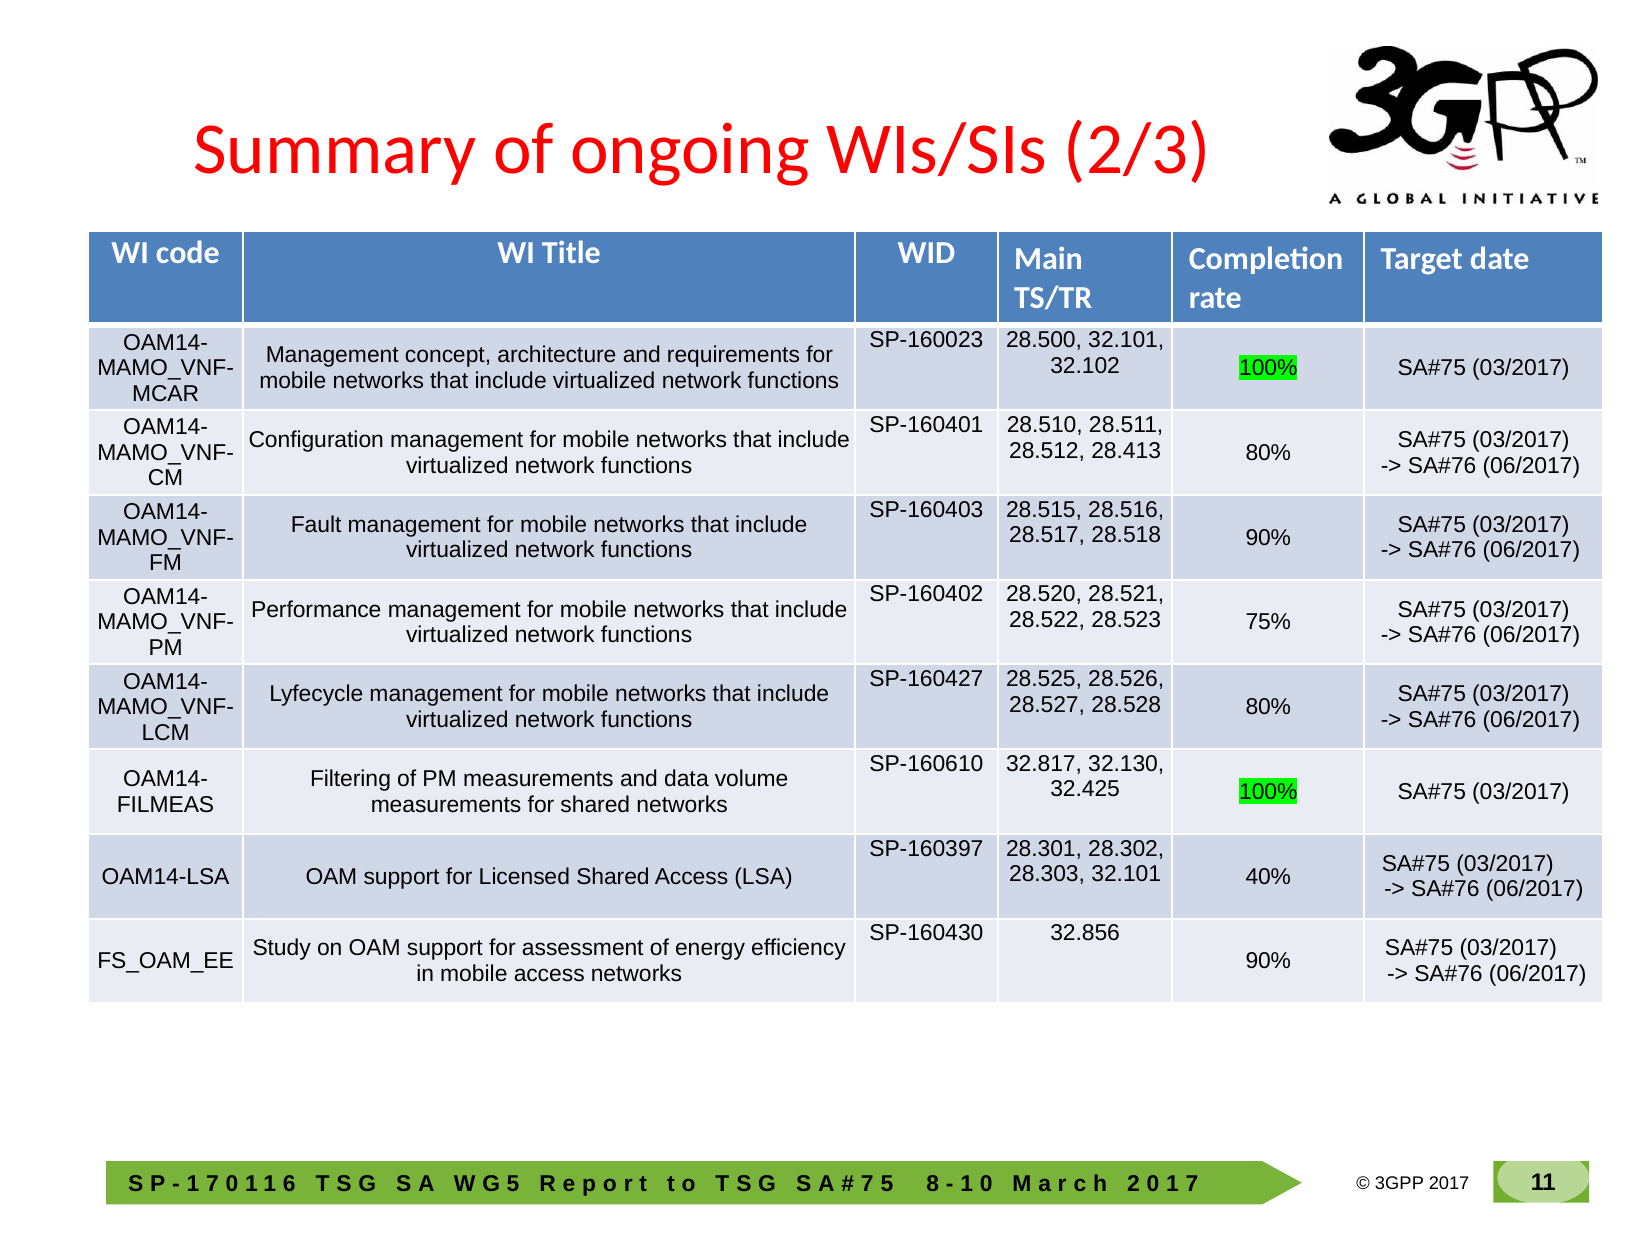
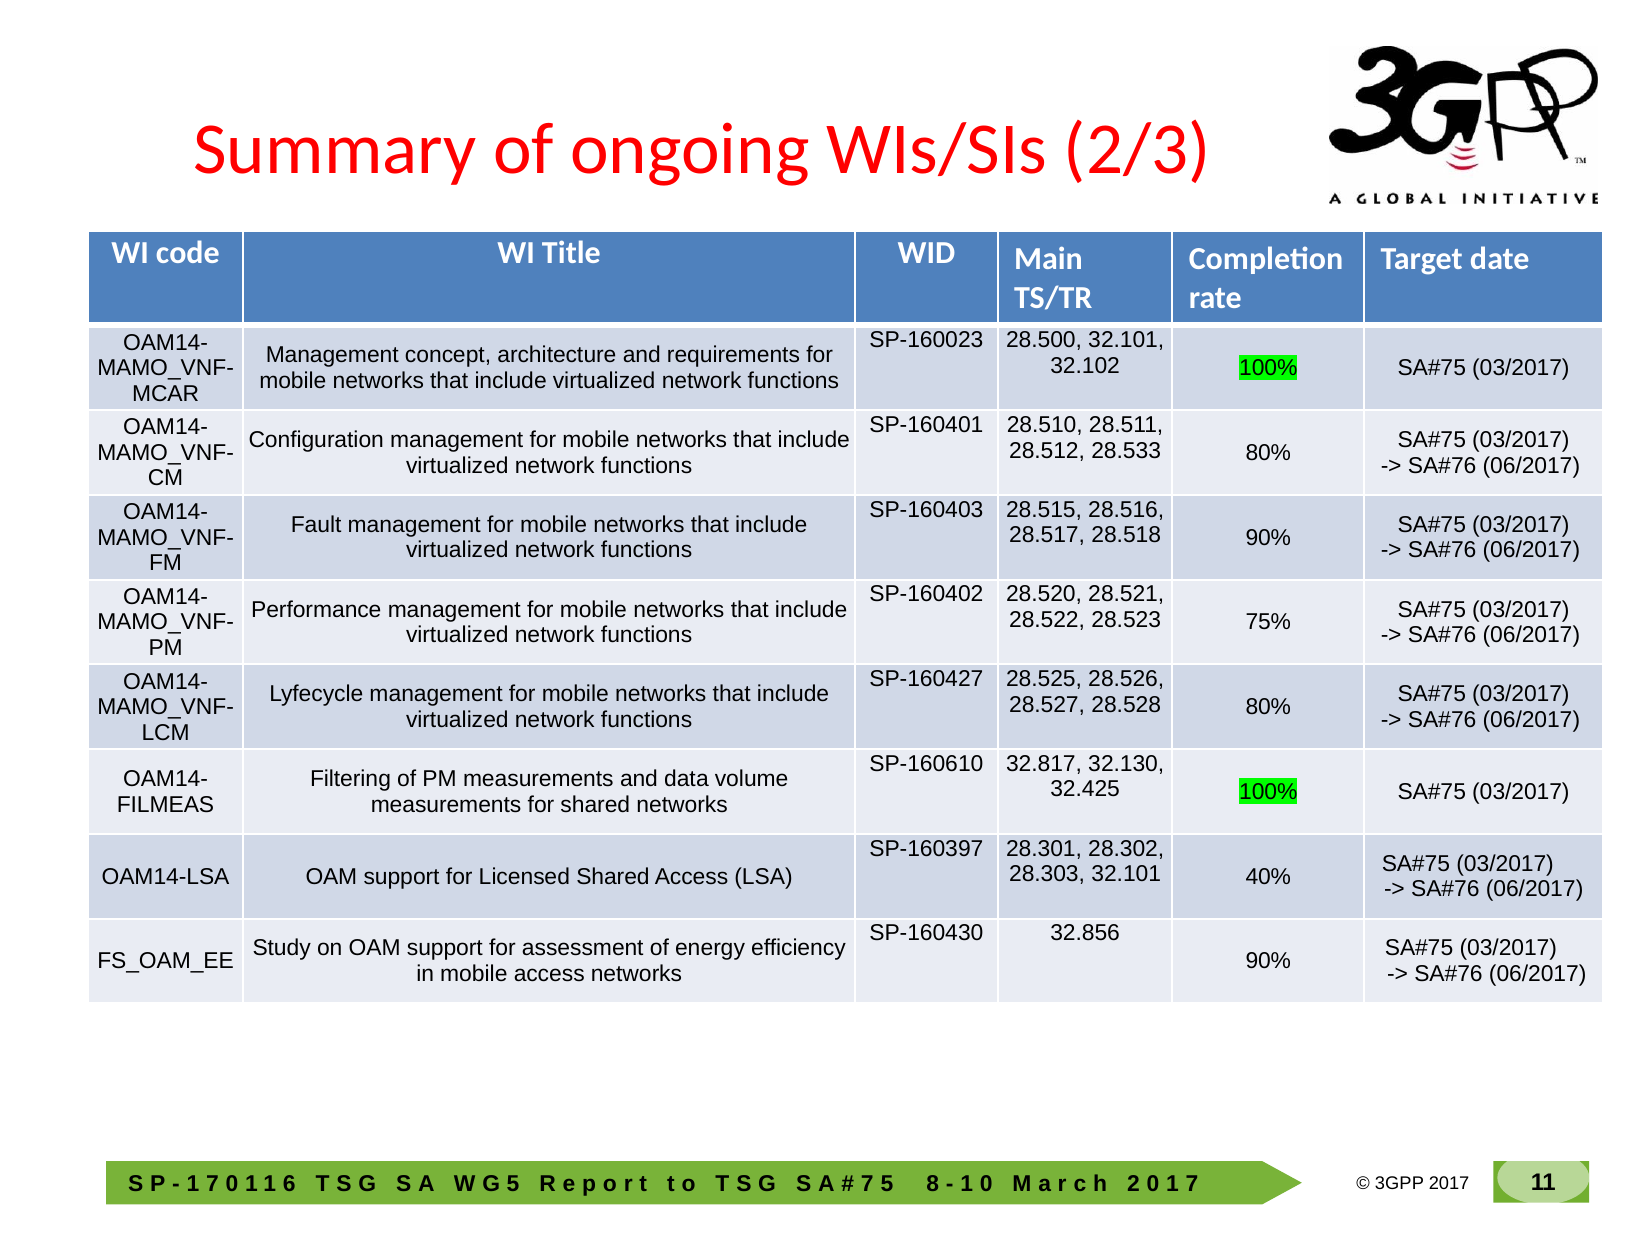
28.413: 28.413 -> 28.533
